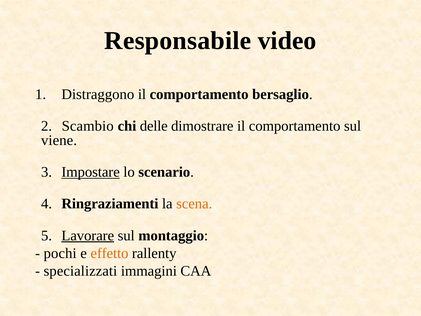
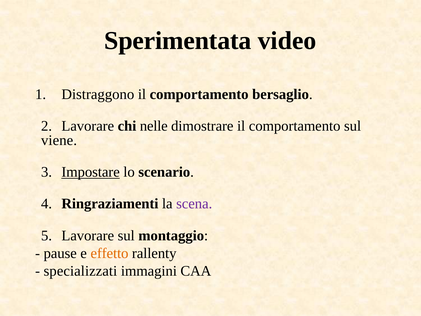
Responsabile: Responsabile -> Sperimentata
2 Scambio: Scambio -> Lavorare
delle: delle -> nelle
scena colour: orange -> purple
Lavorare at (88, 235) underline: present -> none
pochi: pochi -> pause
